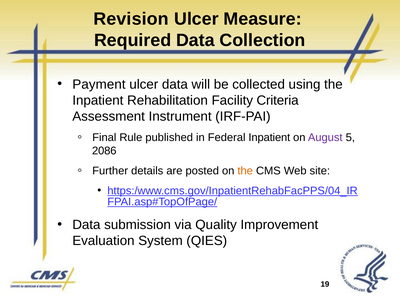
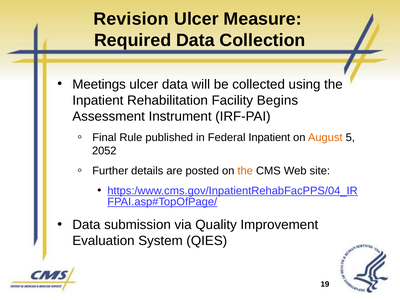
Payment: Payment -> Meetings
Criteria: Criteria -> Begins
August colour: purple -> orange
2086: 2086 -> 2052
